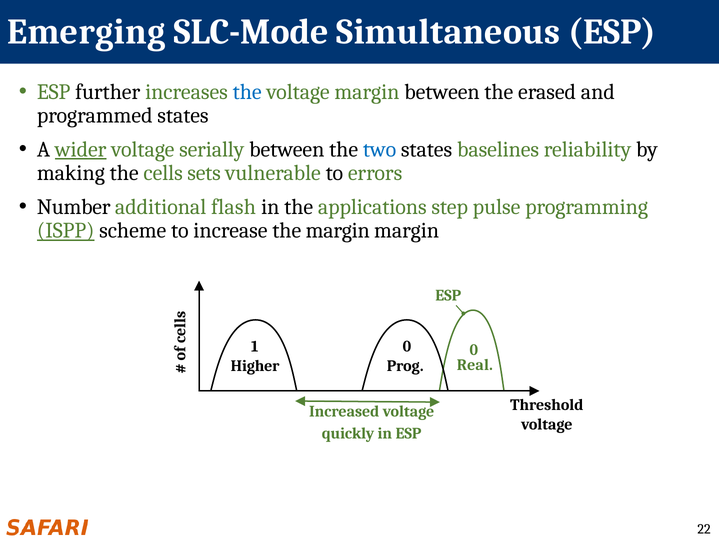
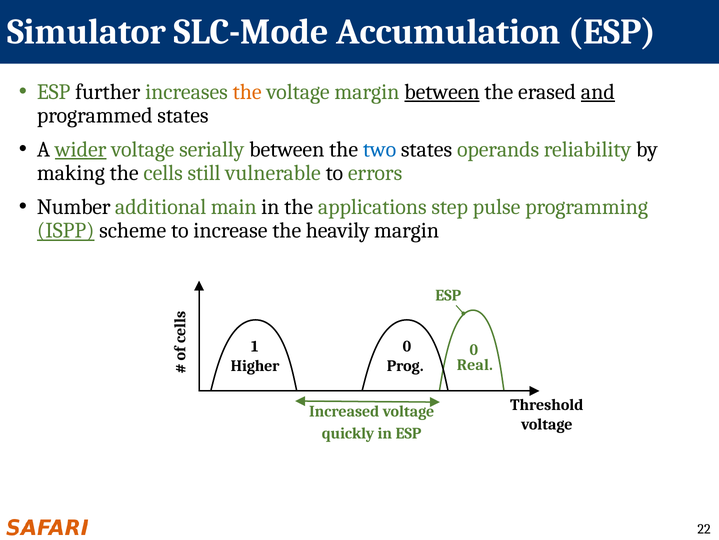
Emerging: Emerging -> Simulator
Simultaneous: Simultaneous -> Accumulation
the at (247, 92) colour: blue -> orange
between at (442, 92) underline: none -> present
and underline: none -> present
baselines: baselines -> operands
sets: sets -> still
flash: flash -> main
the margin: margin -> heavily
